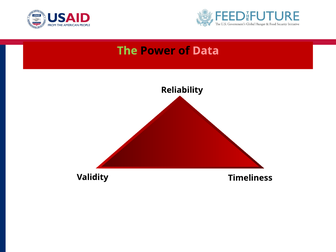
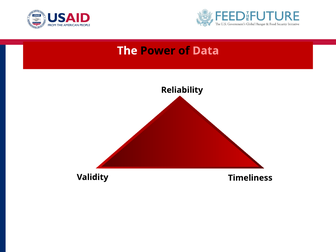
The colour: light green -> white
